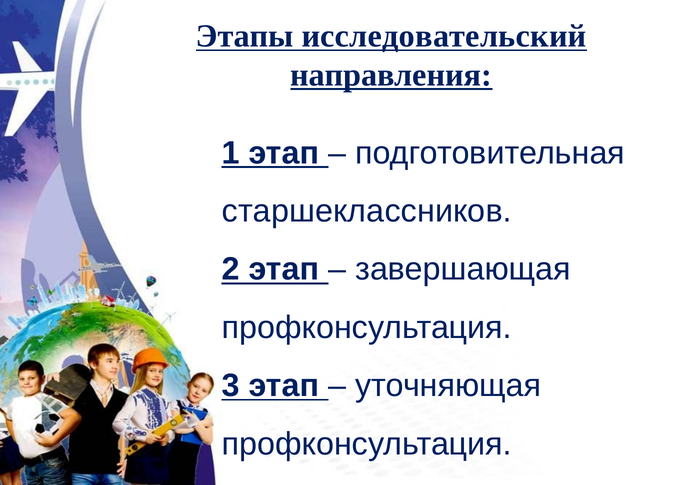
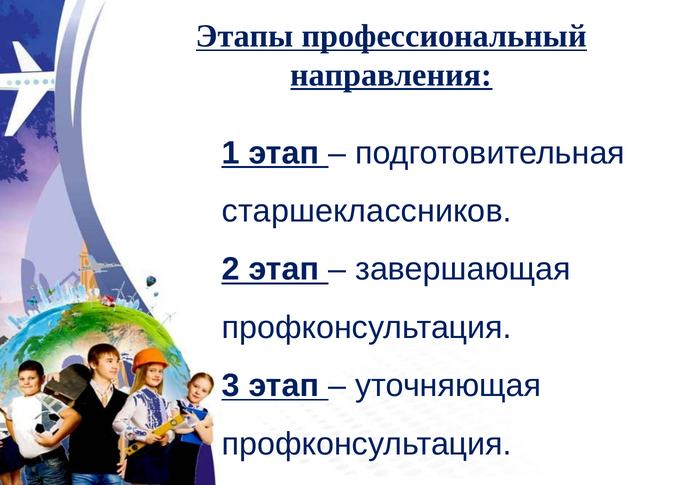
исследовательский: исследовательский -> профессиональный
